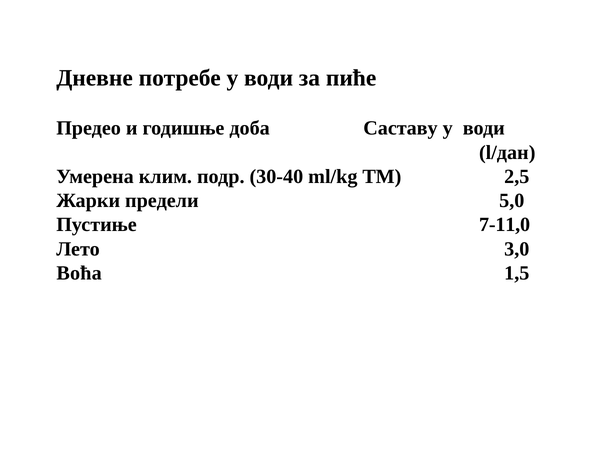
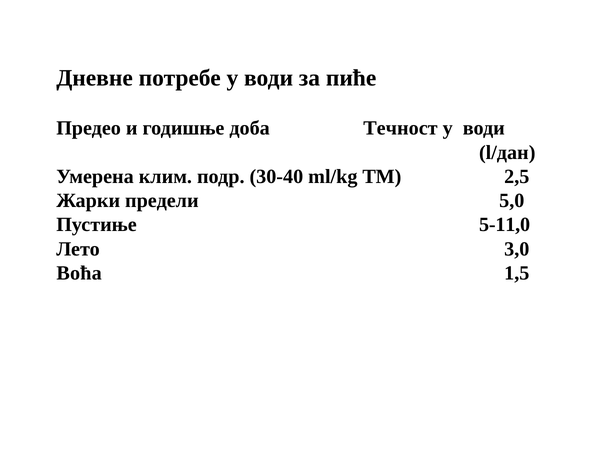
Саставу: Саставу -> Течност
7-11,0: 7-11,0 -> 5-11,0
